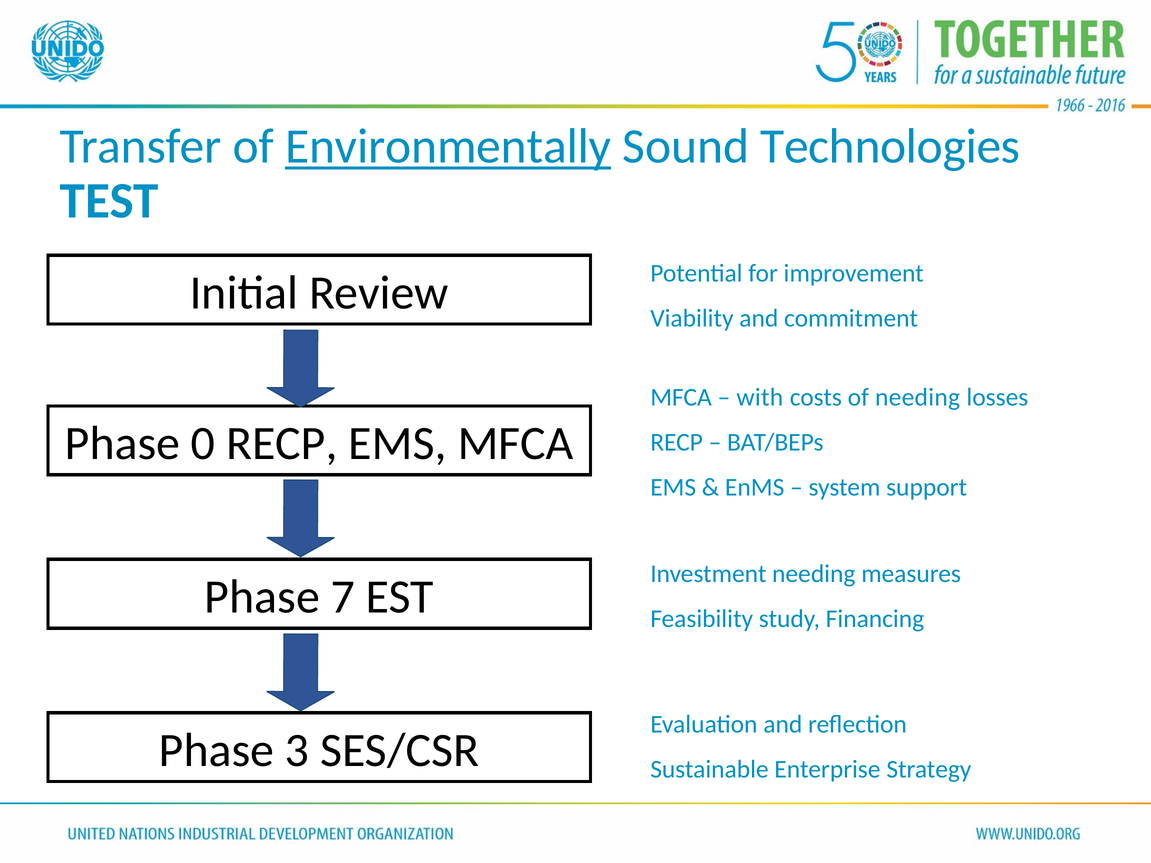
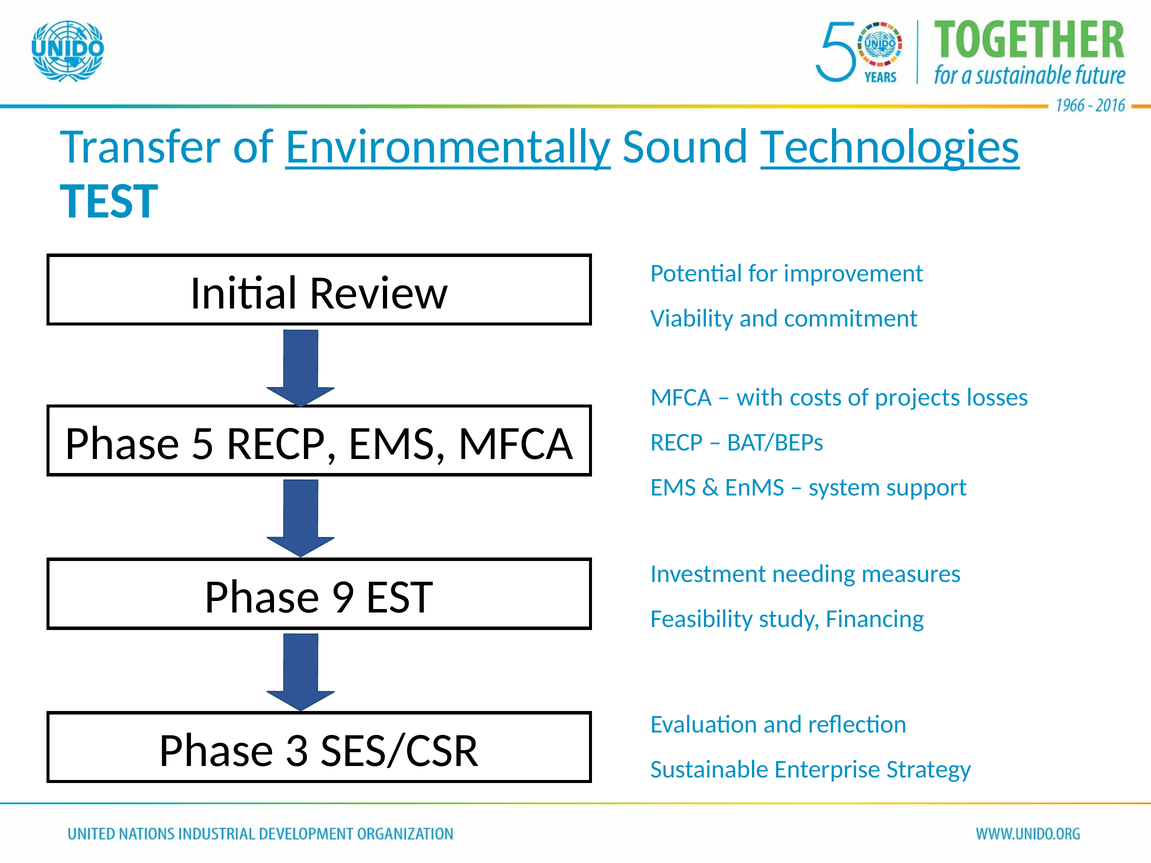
Technologies underline: none -> present
of needing: needing -> projects
0: 0 -> 5
7: 7 -> 9
